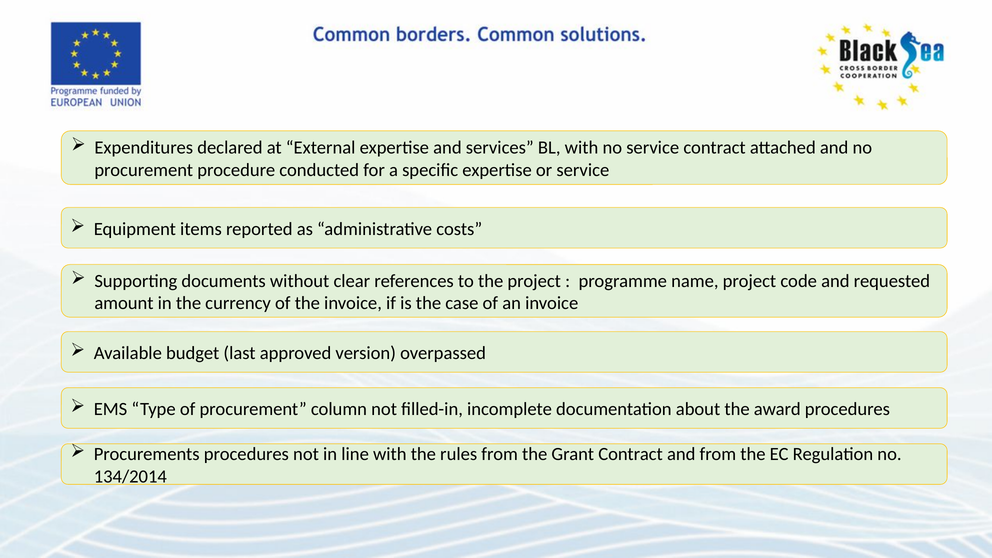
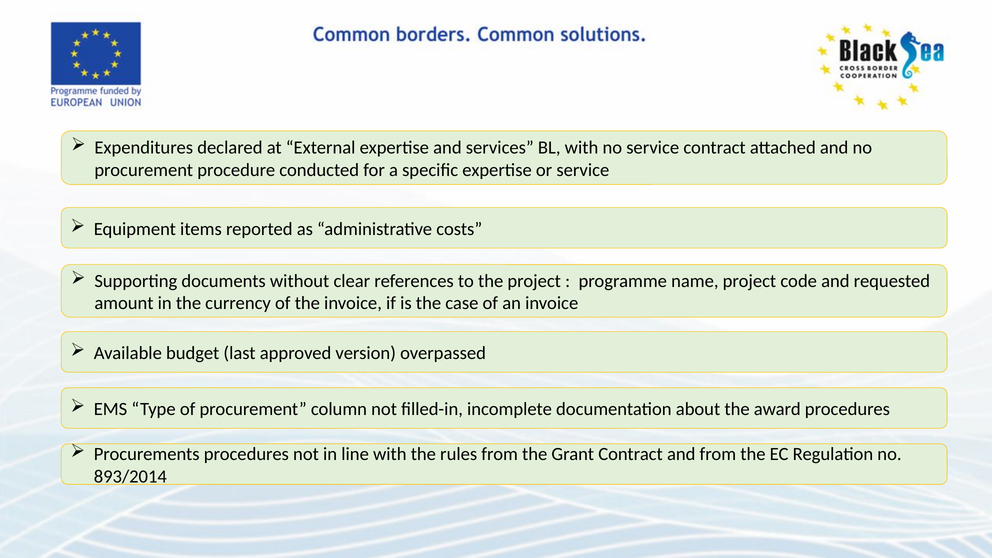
134/2014: 134/2014 -> 893/2014
